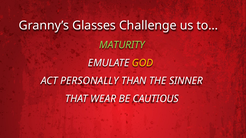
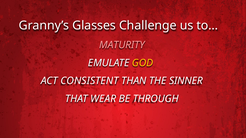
MATURITY colour: light green -> pink
PERSONALLY: PERSONALLY -> CONSISTENT
CAUTIOUS: CAUTIOUS -> THROUGH
